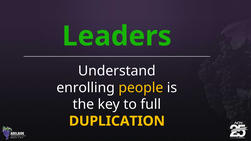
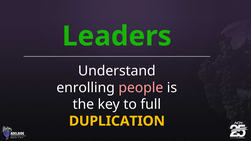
people colour: yellow -> pink
